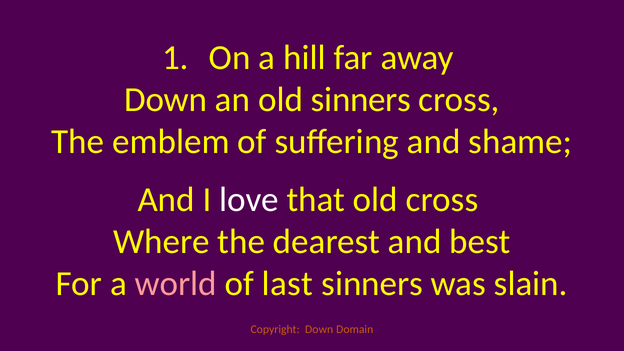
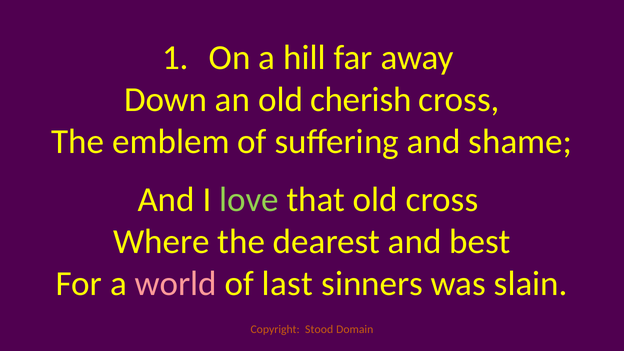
old sinners: sinners -> cherish
love colour: white -> light green
Copyright Down: Down -> Stood
